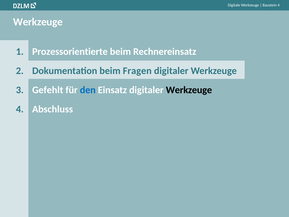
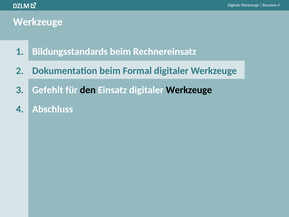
Prozessorientierte: Prozessorientierte -> Bildungsstandards
Fragen: Fragen -> Formal
den colour: blue -> black
